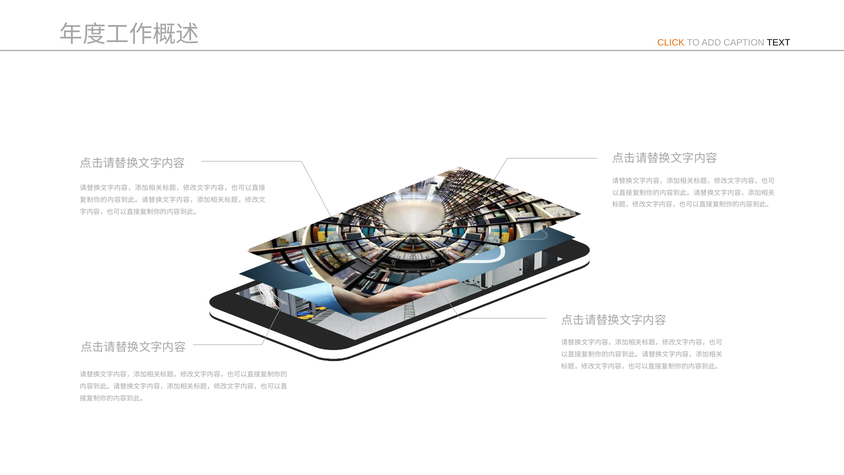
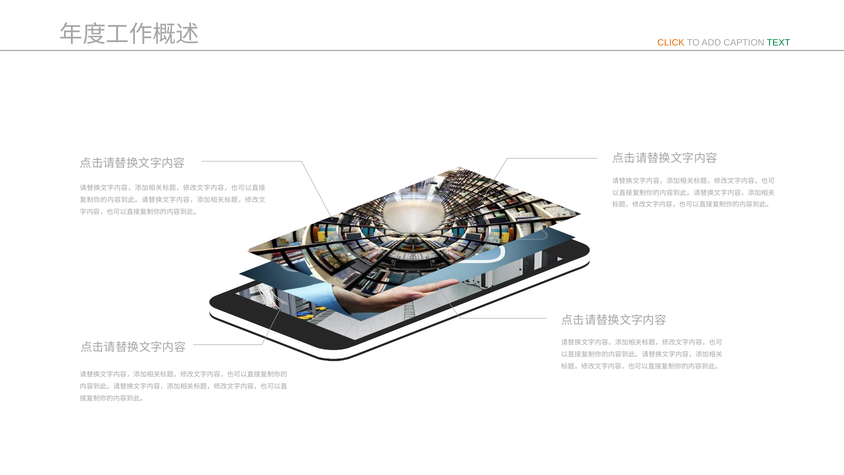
TEXT colour: black -> green
